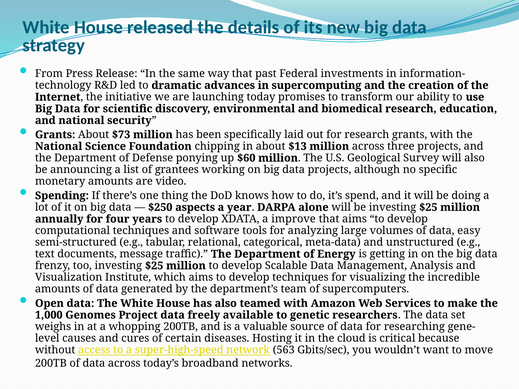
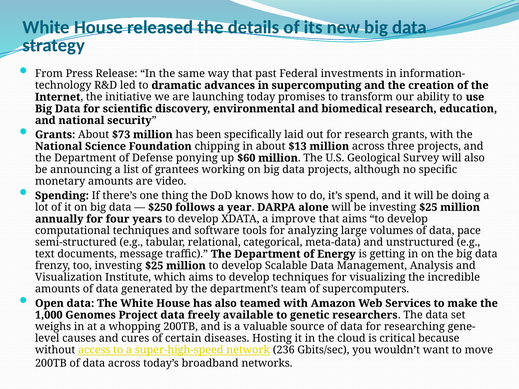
aspects: aspects -> follows
easy: easy -> pace
563: 563 -> 236
